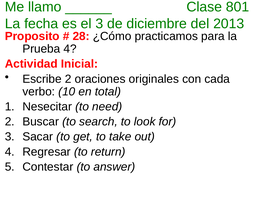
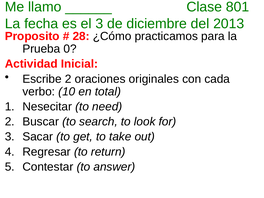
Prueba 4: 4 -> 0
